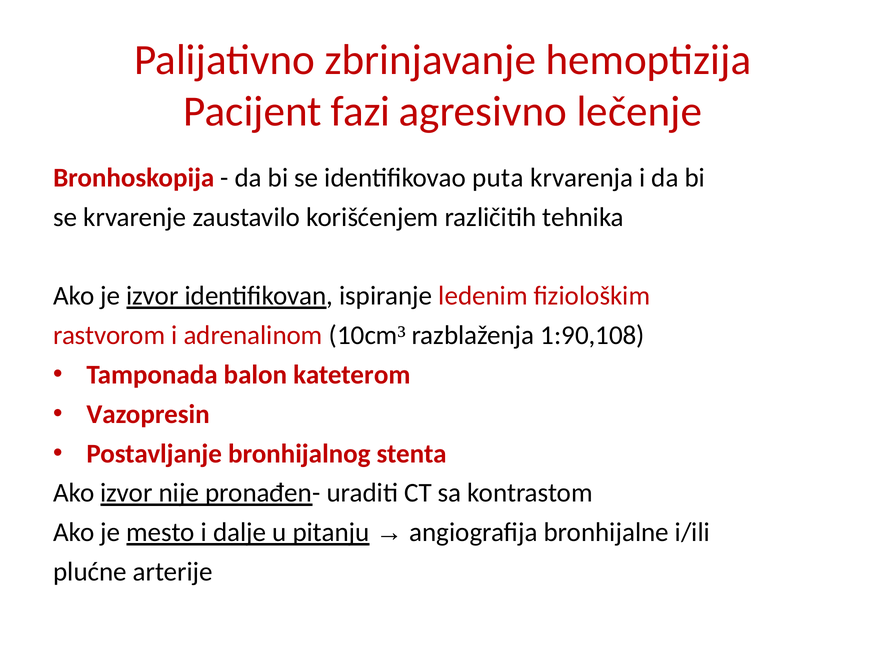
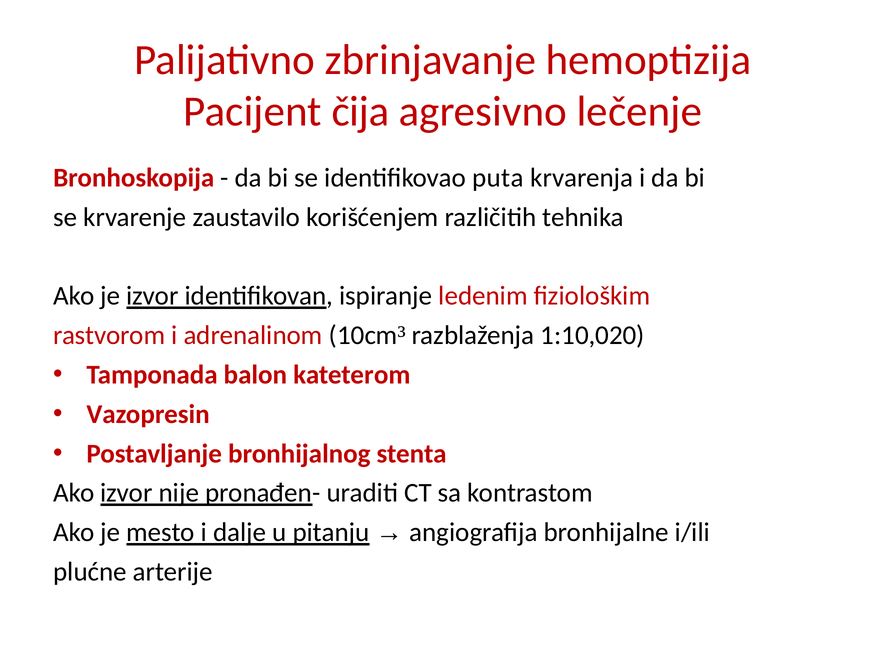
fazi: fazi -> čija
1:90,108: 1:90,108 -> 1:10,020
